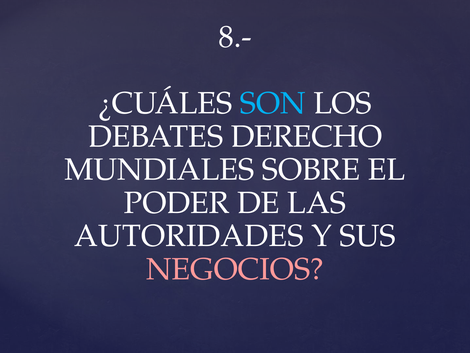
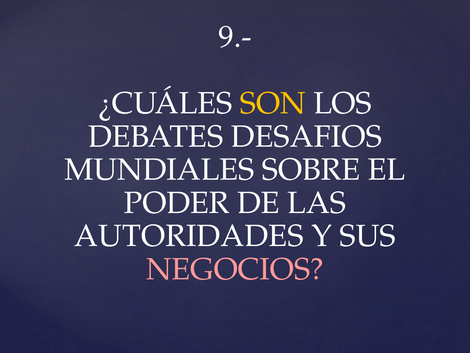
8.-: 8.- -> 9.-
SON colour: light blue -> yellow
DERECHO: DERECHO -> DESAFIOS
